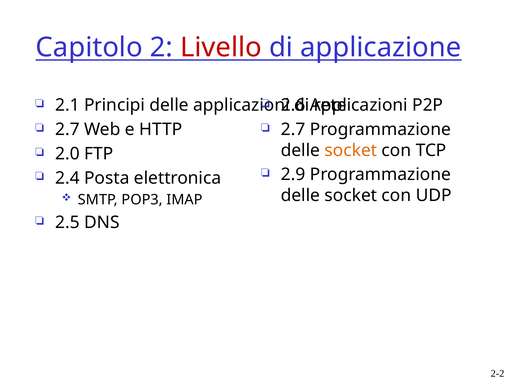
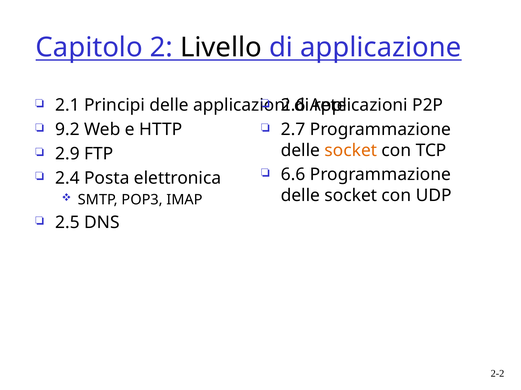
Livello colour: red -> black
2.7 at (67, 130): 2.7 -> 9.2
2.0: 2.0 -> 2.9
2.9: 2.9 -> 6.6
